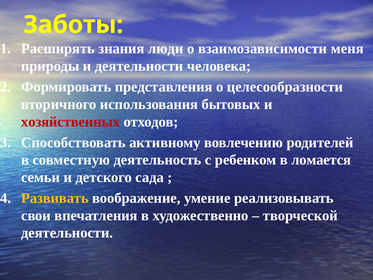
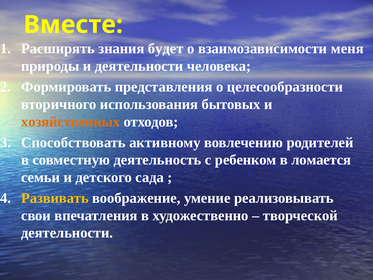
Заботы: Заботы -> Вместе
люди: люди -> будет
хозяйственных colour: red -> orange
